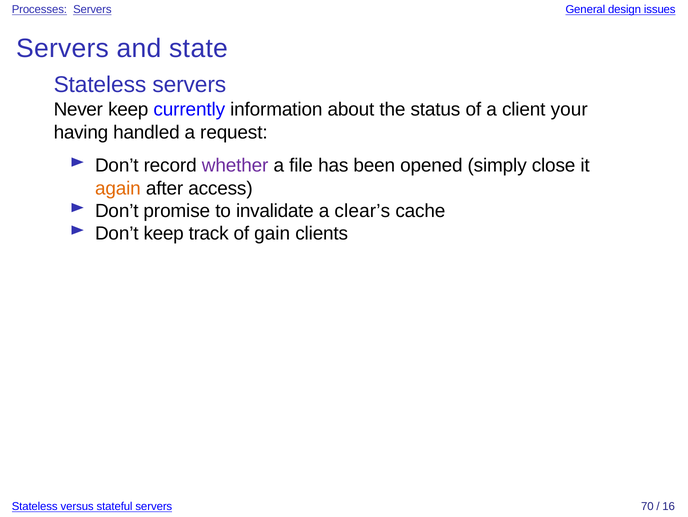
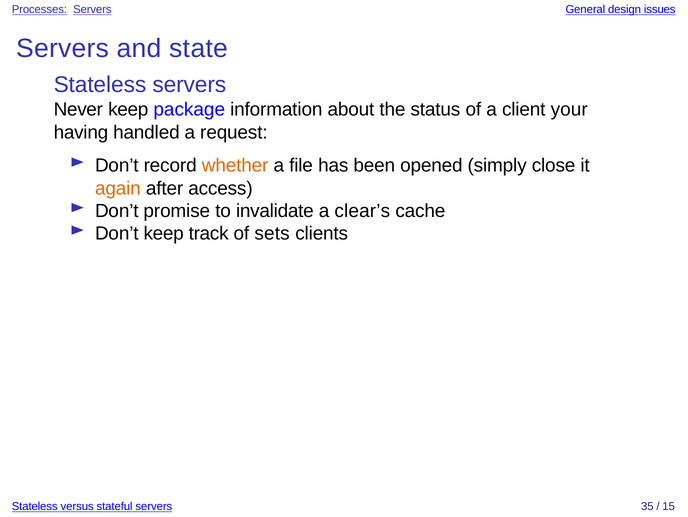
currently: currently -> package
whether colour: purple -> orange
gain: gain -> sets
70: 70 -> 35
16: 16 -> 15
